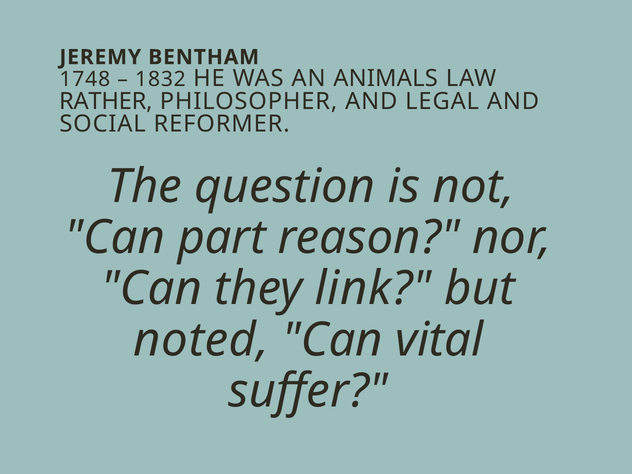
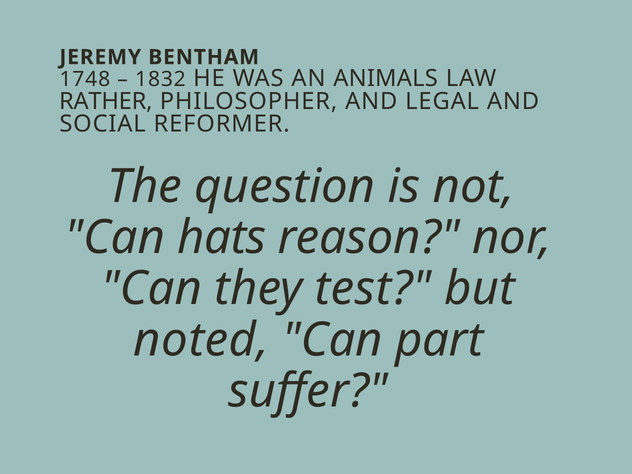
part: part -> hats
link: link -> test
vital: vital -> part
